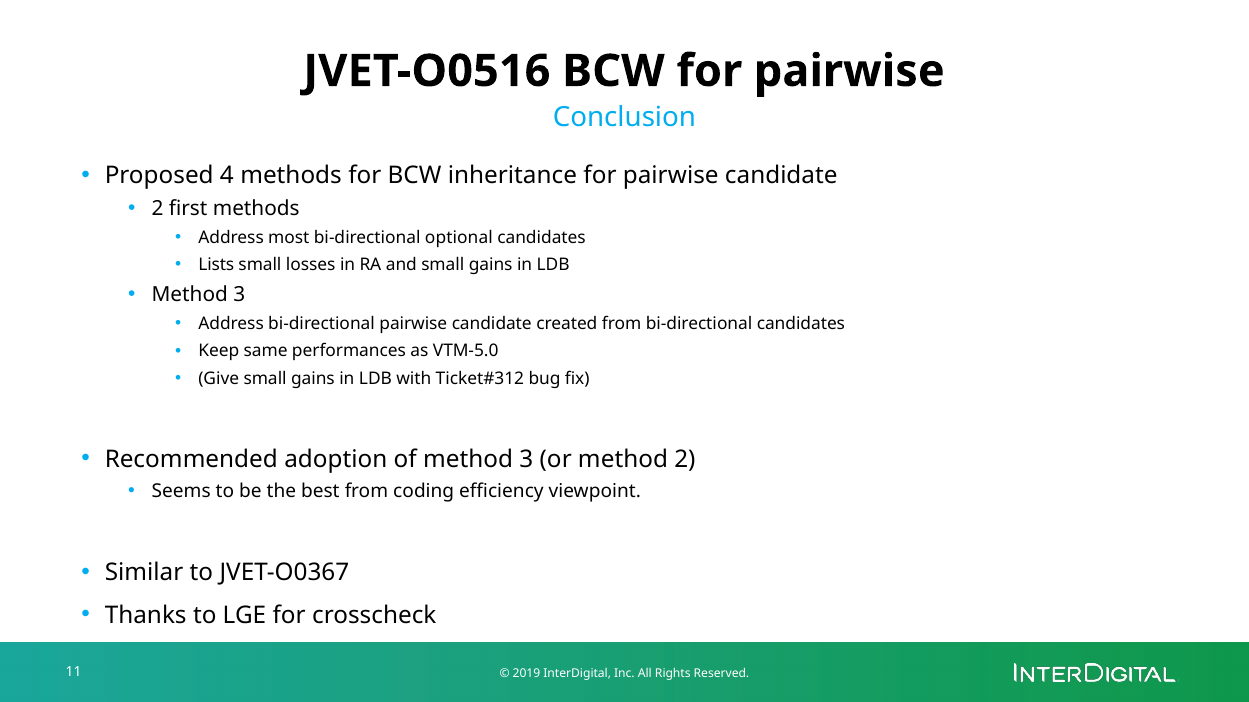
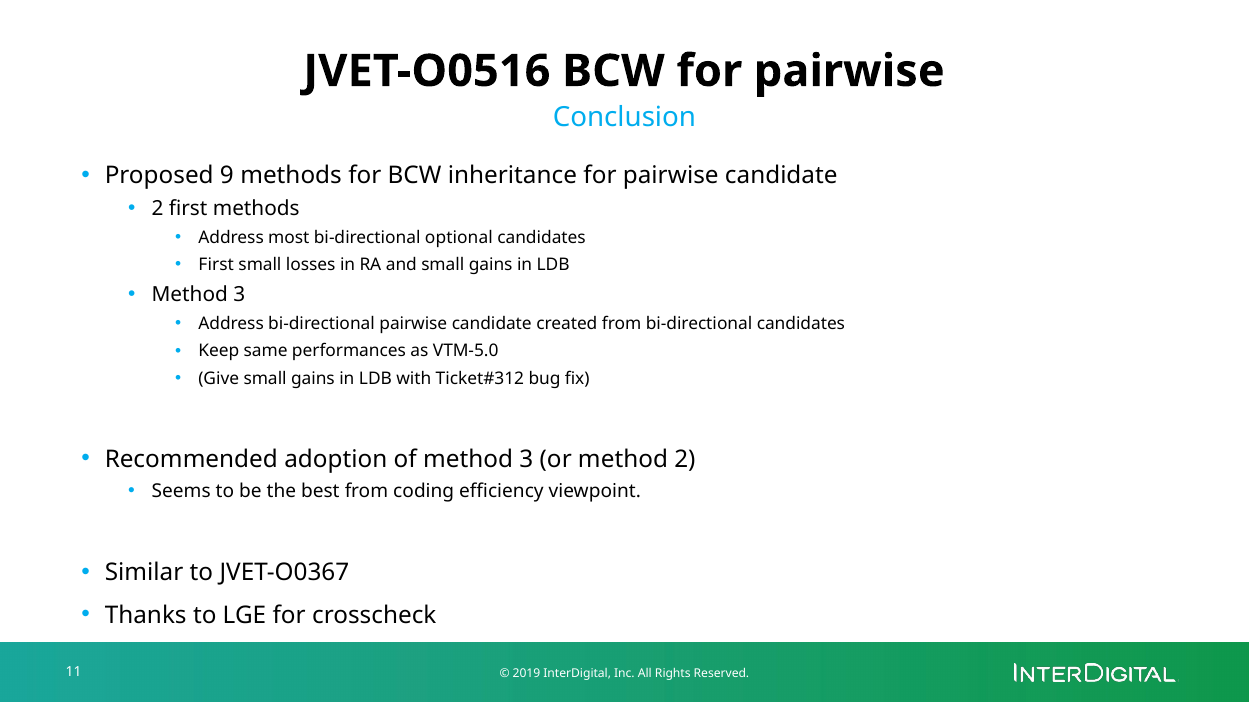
4: 4 -> 9
Lists at (216, 265): Lists -> First
